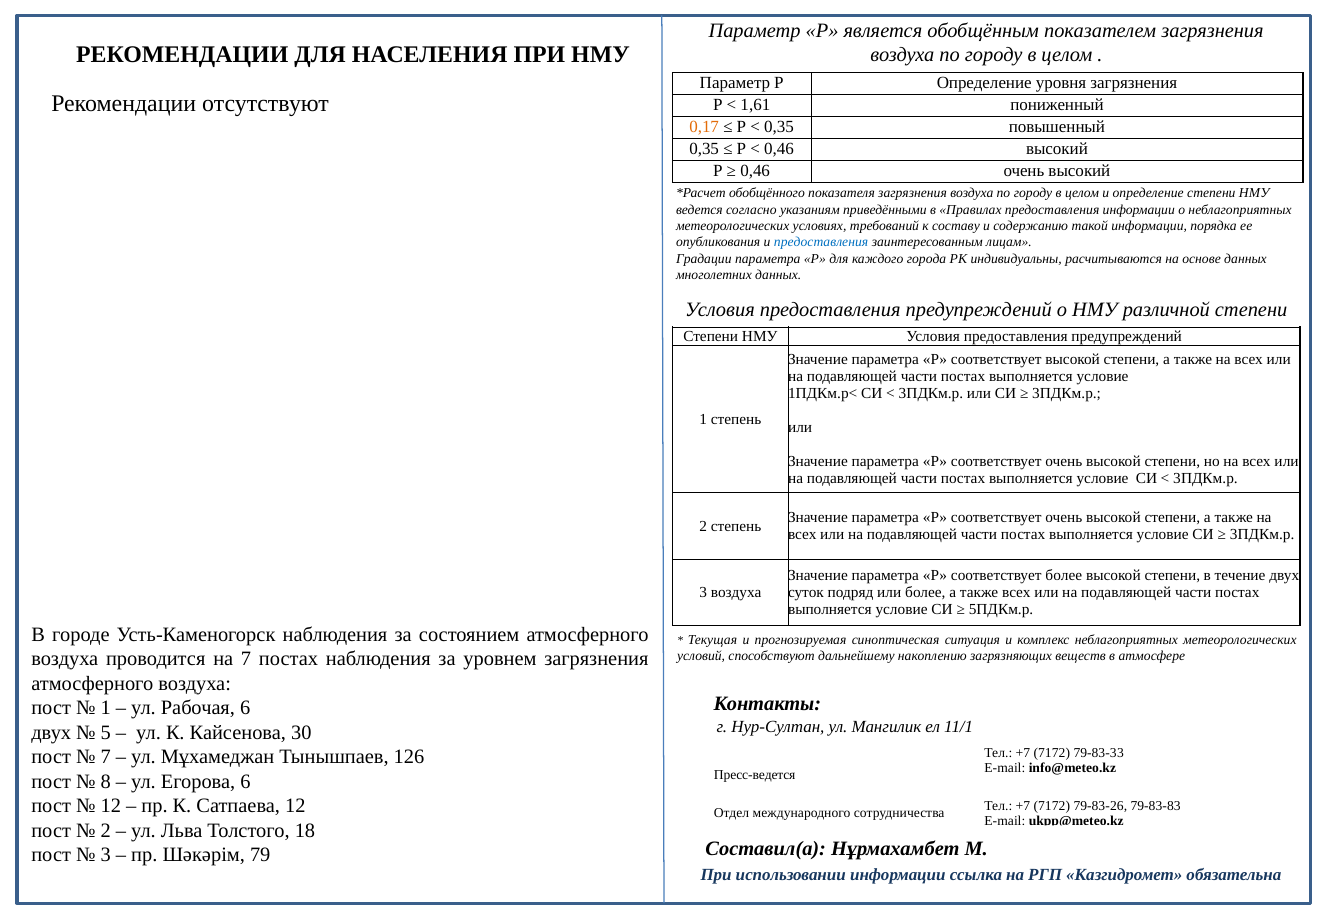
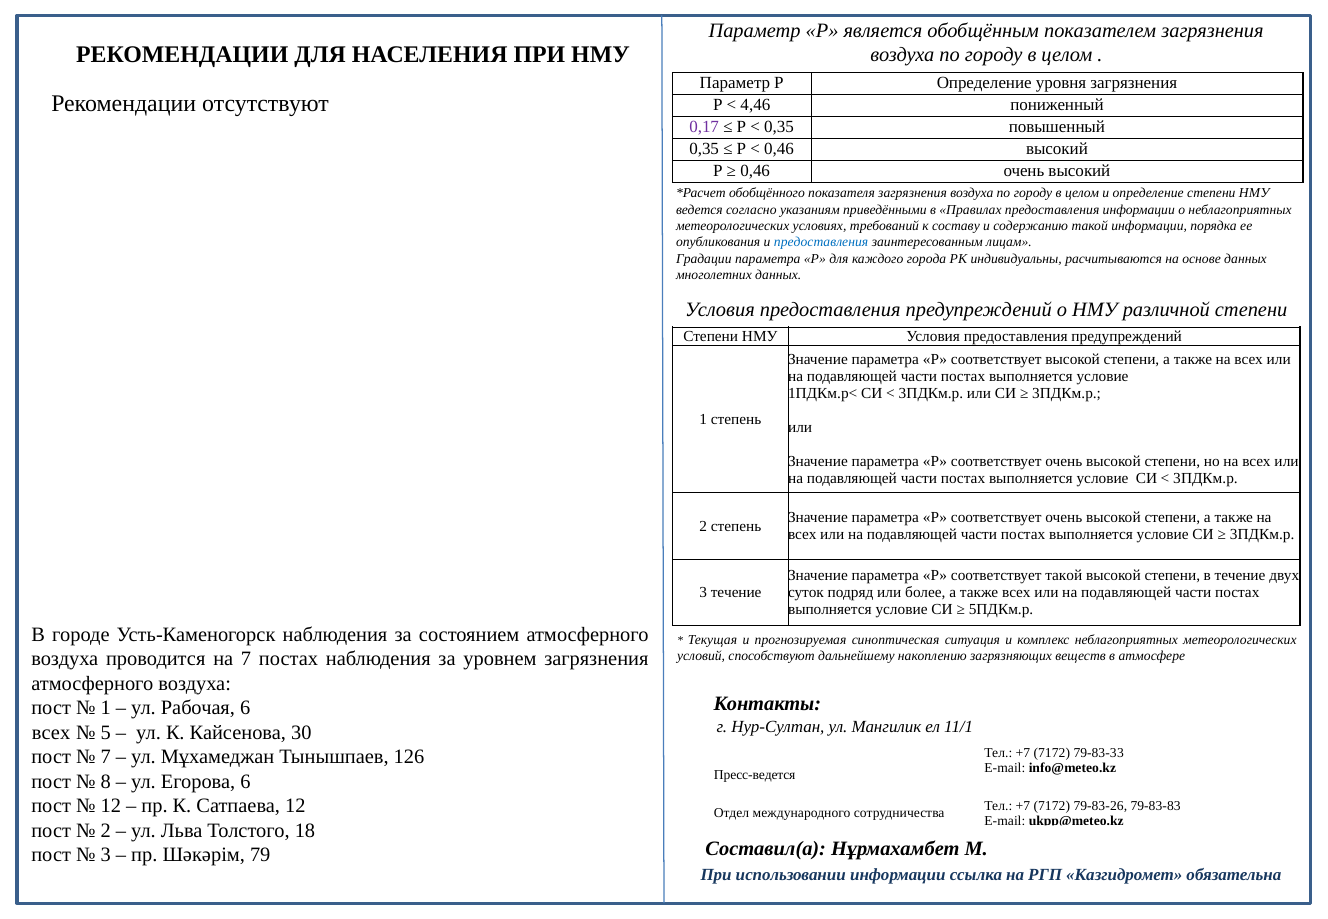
1,61: 1,61 -> 4,46
0,17 colour: orange -> purple
соответствует более: более -> такой
3 воздуха: воздуха -> течение
двух at (51, 733): двух -> всех
